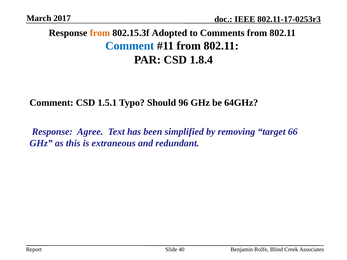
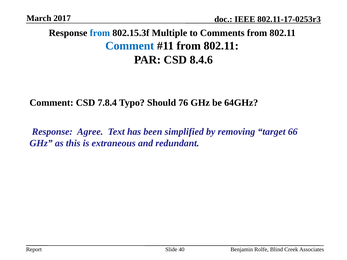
from at (100, 33) colour: orange -> blue
Adopted: Adopted -> Multiple
1.8.4: 1.8.4 -> 8.4.6
1.5.1: 1.5.1 -> 7.8.4
96: 96 -> 76
